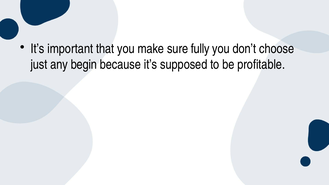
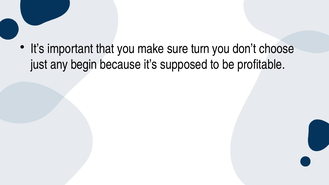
fully: fully -> turn
